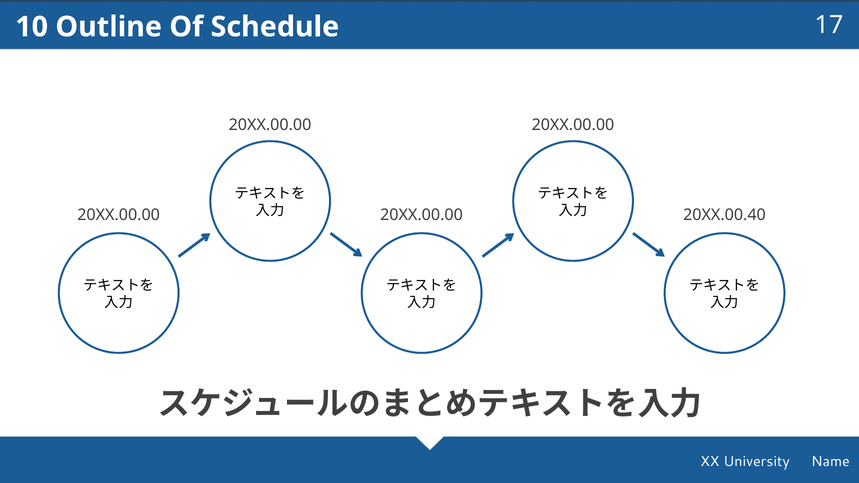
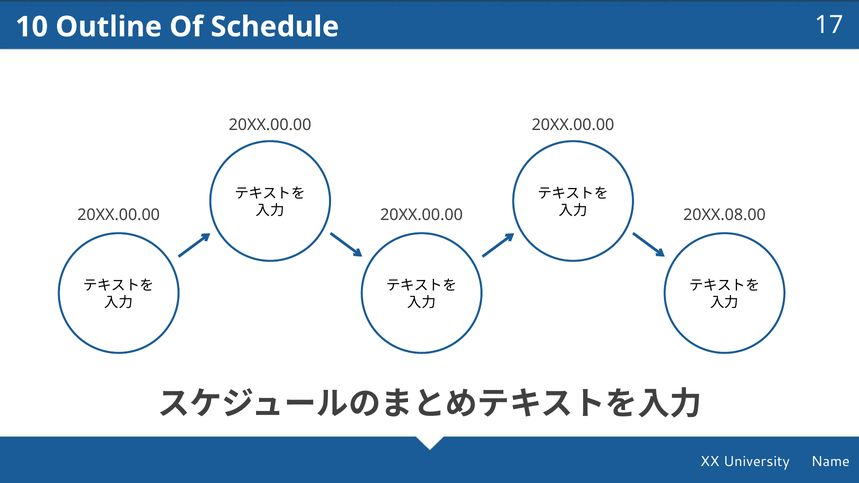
20XX.00.40: 20XX.00.40 -> 20XX.08.00
